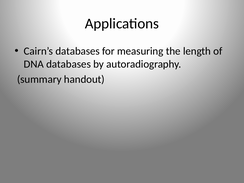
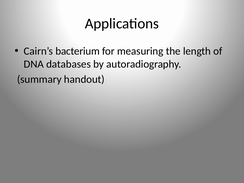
Cairn’s databases: databases -> bacterium
